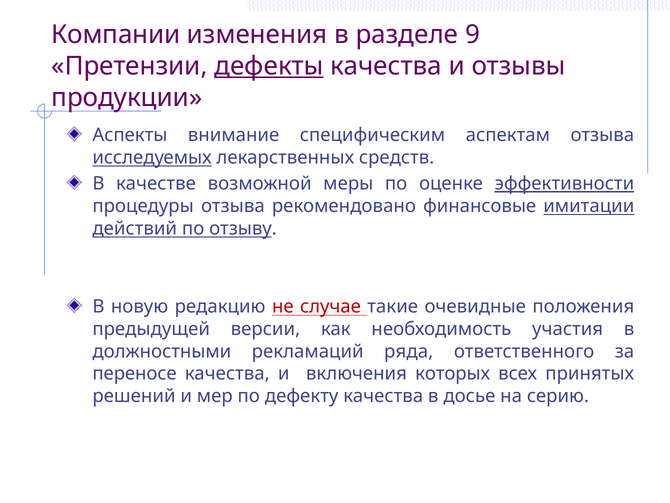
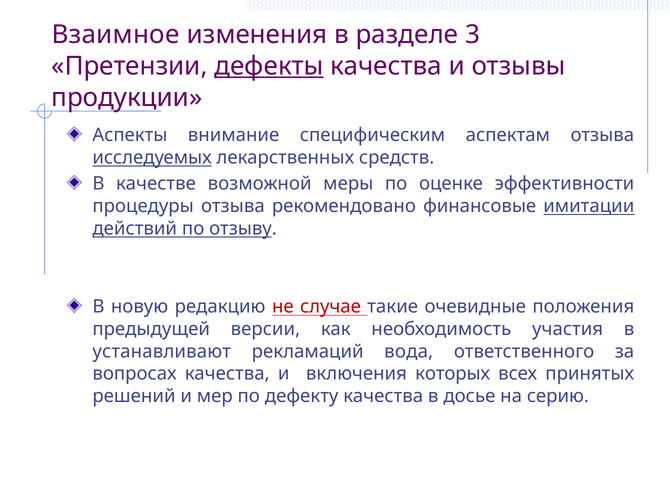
Компании: Компании -> Взаимное
9: 9 -> 3
эффективности underline: present -> none
должностными: должностными -> устанавливают
ряда: ряда -> вода
переносе: переносе -> вопросах
